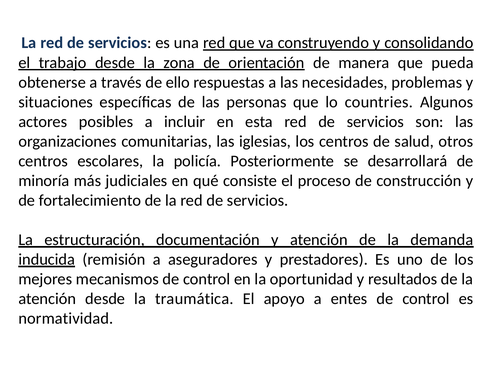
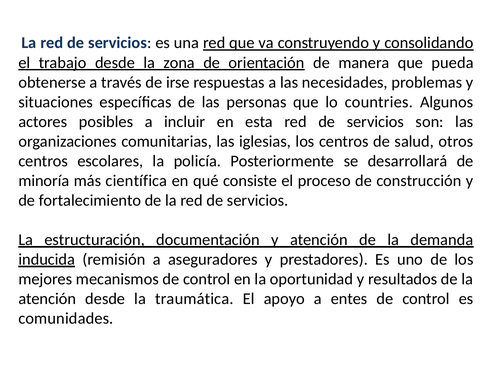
ello: ello -> irse
judiciales: judiciales -> científica
normatividad: normatividad -> comunidades
